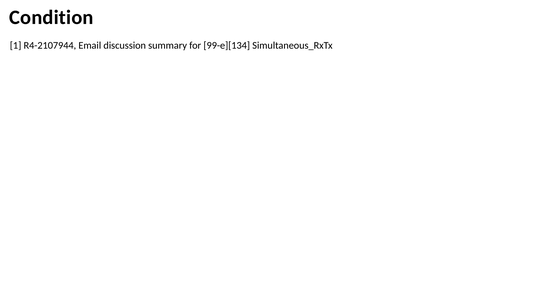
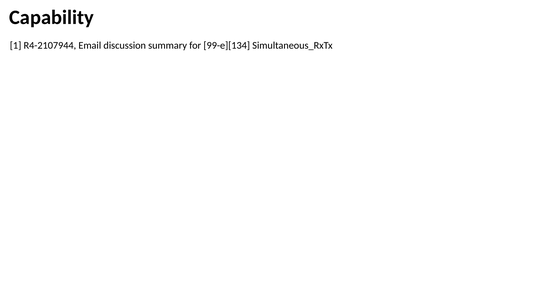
Condition: Condition -> Capability
